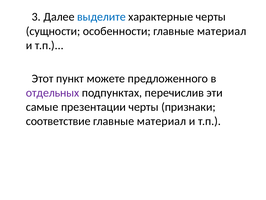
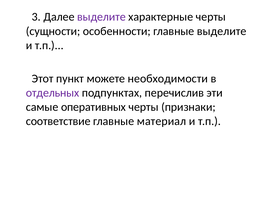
выделите at (101, 17) colour: blue -> purple
особенности главные материал: материал -> выделите
предложенного: предложенного -> необходимости
презентации: презентации -> оперативных
